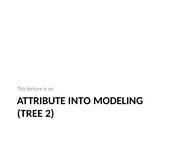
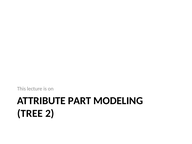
INTO: INTO -> PART
